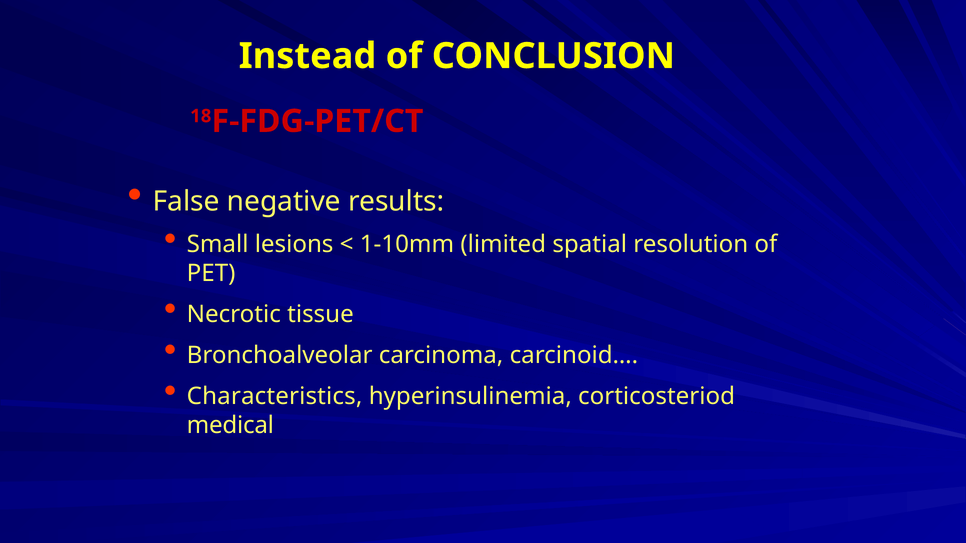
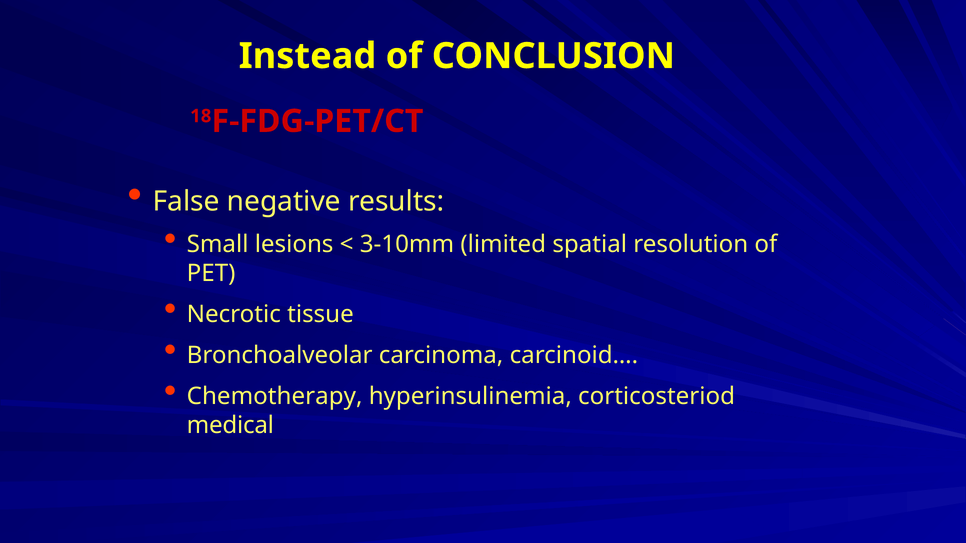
1-10mm: 1-10mm -> 3-10mm
Characteristics: Characteristics -> Chemotherapy
